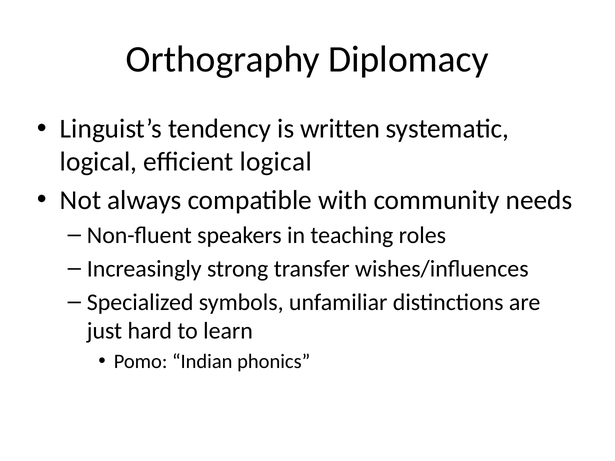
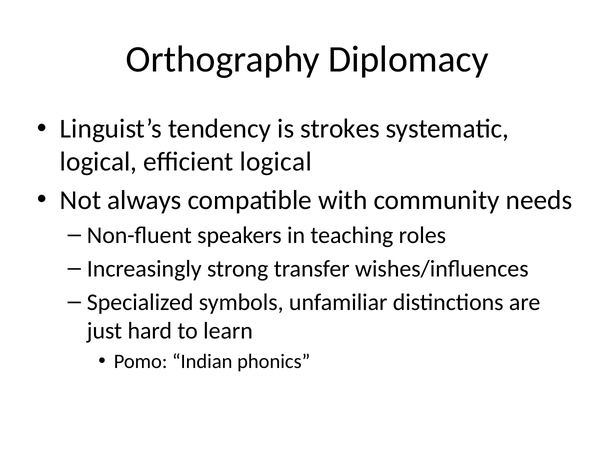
written: written -> strokes
